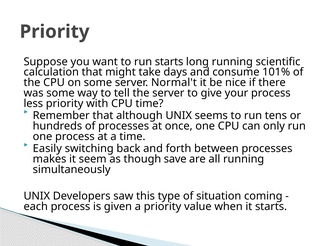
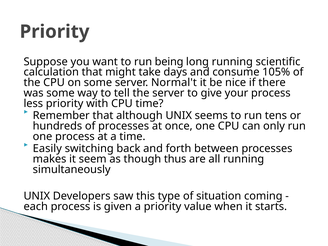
run starts: starts -> being
101%: 101% -> 105%
save: save -> thus
